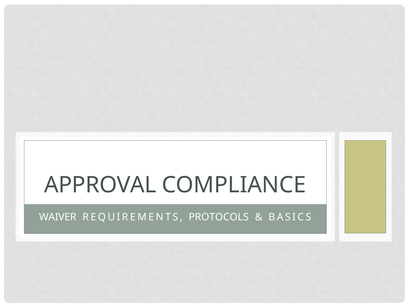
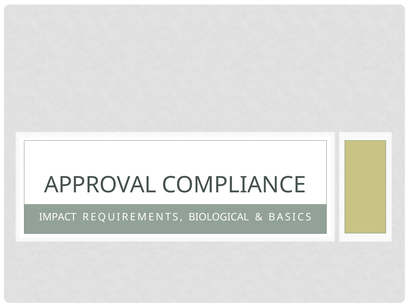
WAIVER: WAIVER -> IMPACT
PROTOCOLS: PROTOCOLS -> BIOLOGICAL
